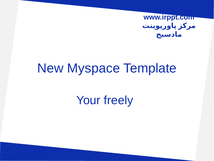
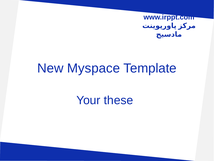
freely: freely -> these
